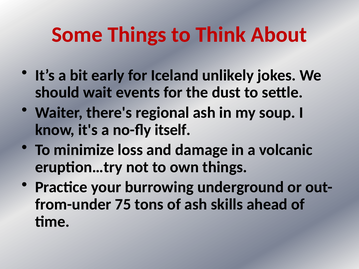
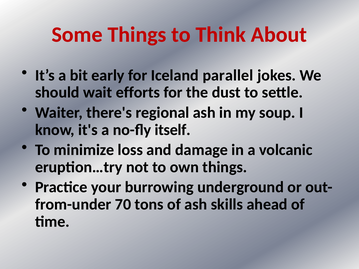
unlikely: unlikely -> parallel
events: events -> efforts
75: 75 -> 70
